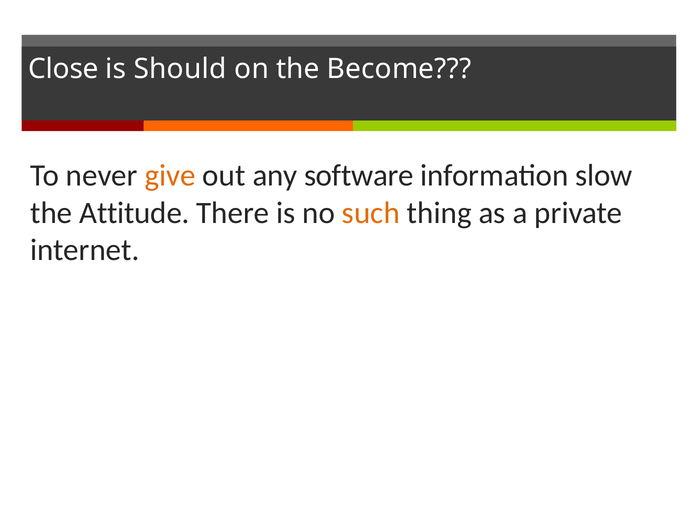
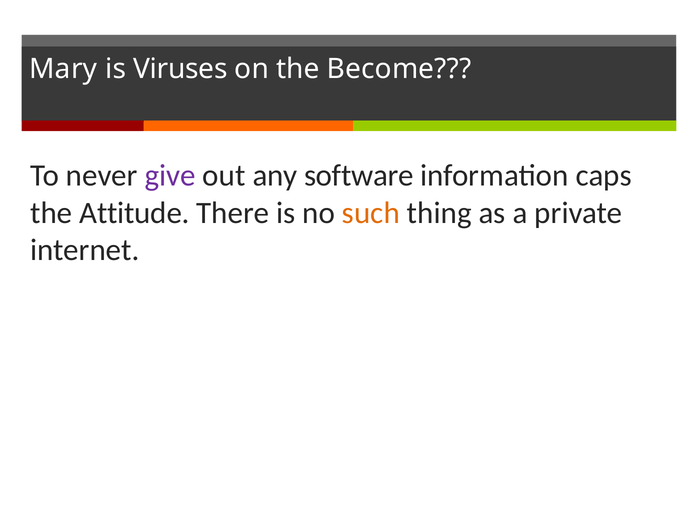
Close: Close -> Mary
Should: Should -> Viruses
give colour: orange -> purple
slow: slow -> caps
